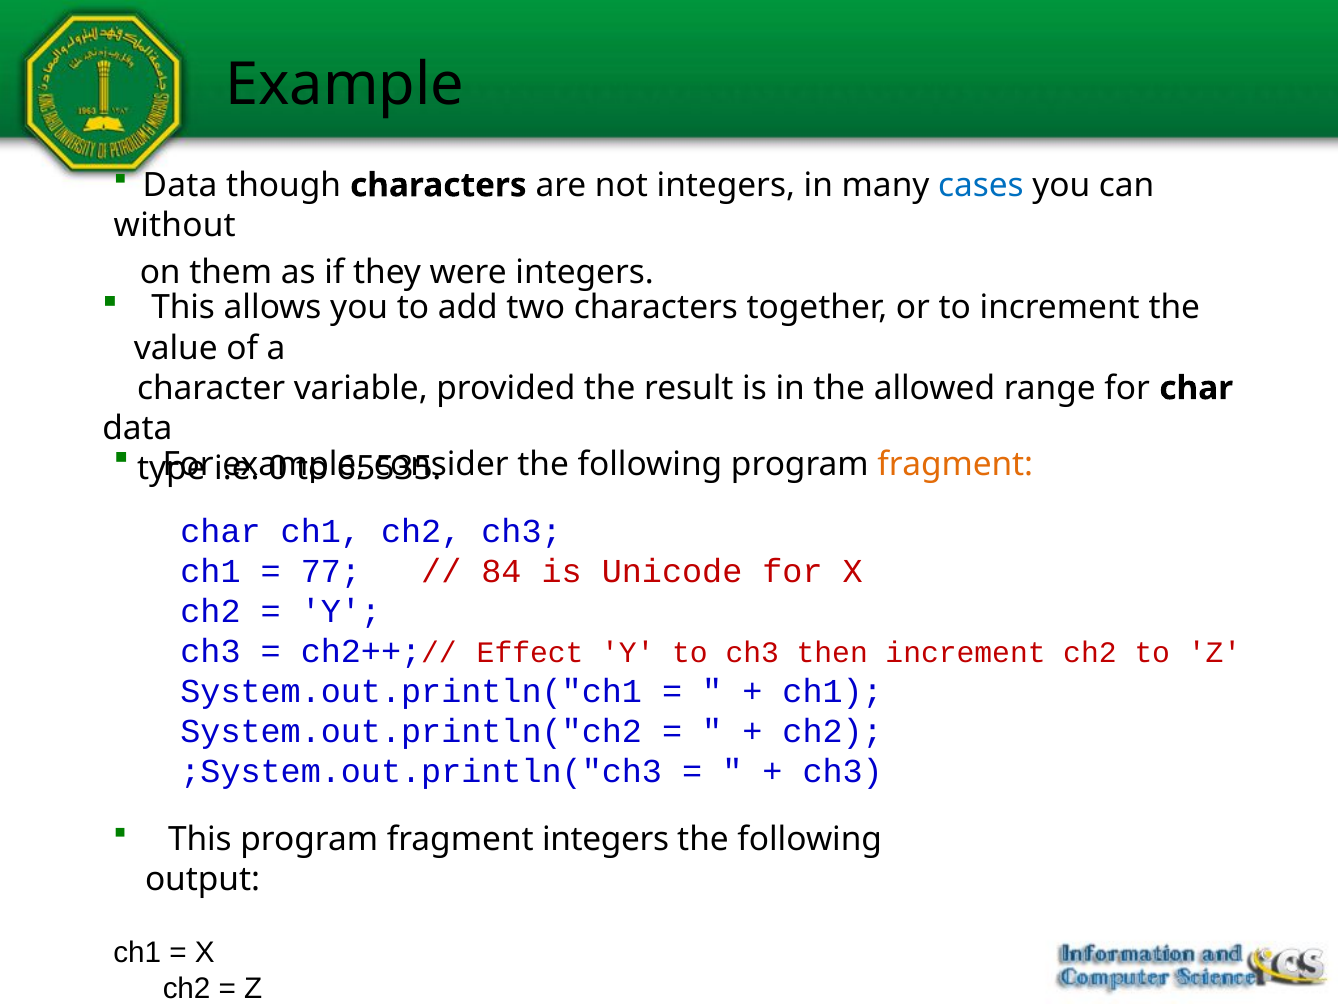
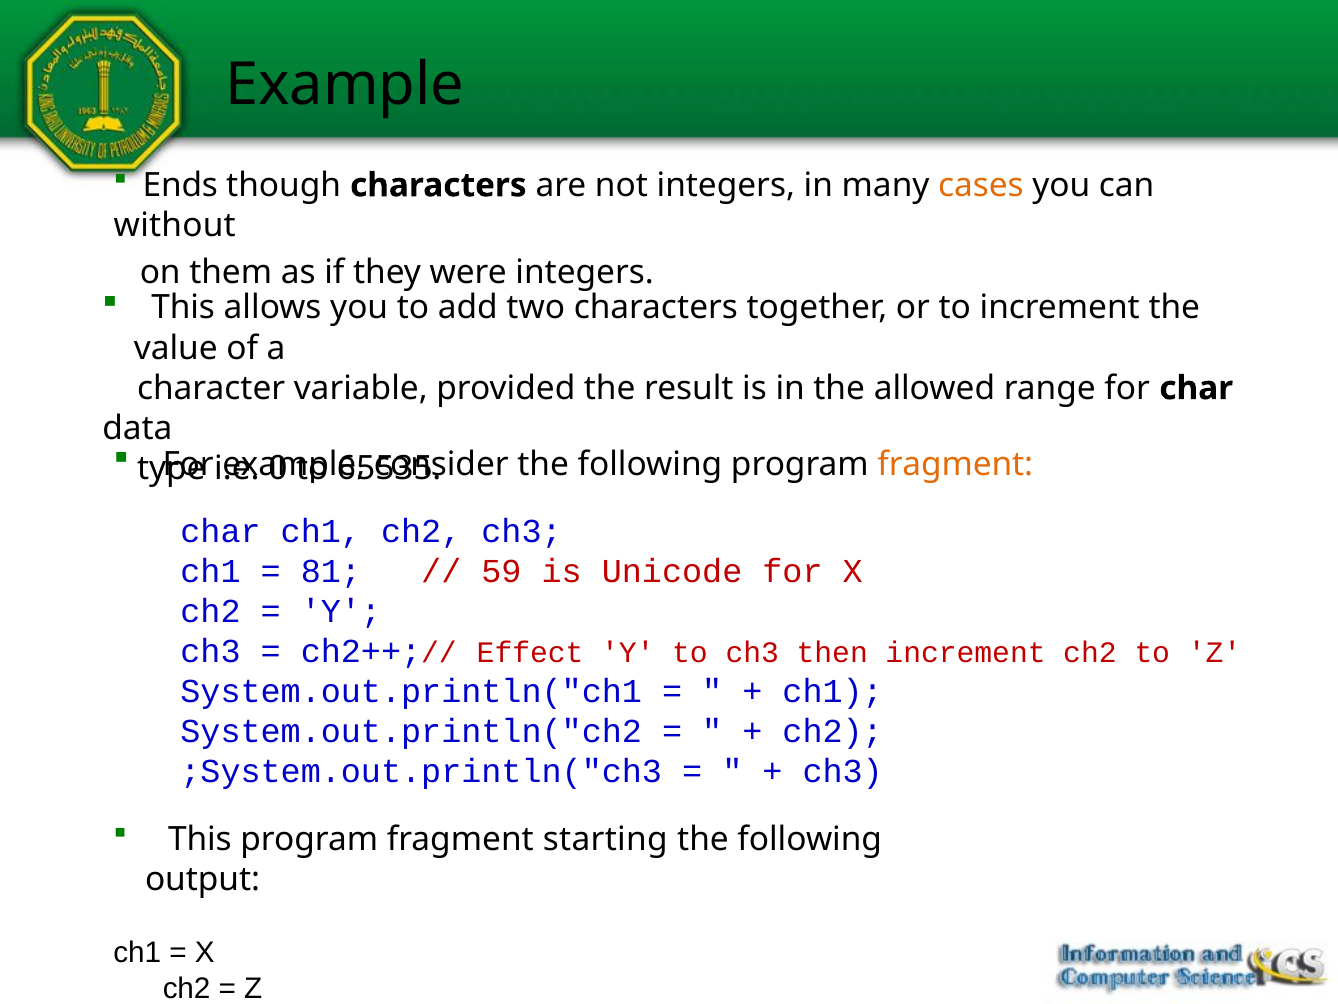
Data at (180, 185): Data -> Ends
cases colour: blue -> orange
77: 77 -> 81
84: 84 -> 59
fragment integers: integers -> starting
